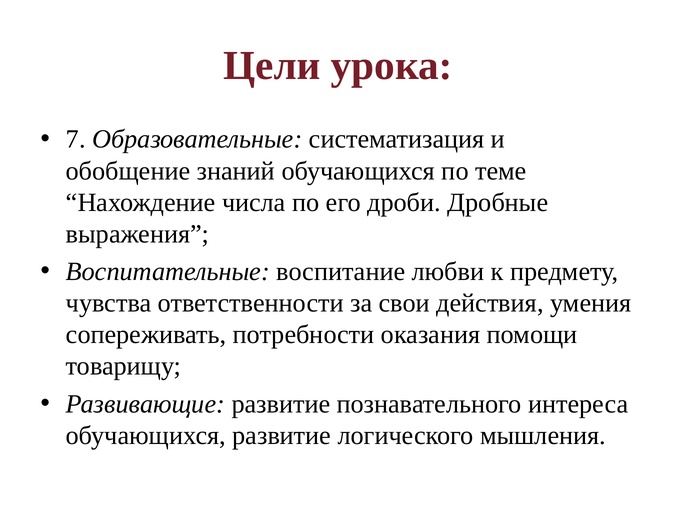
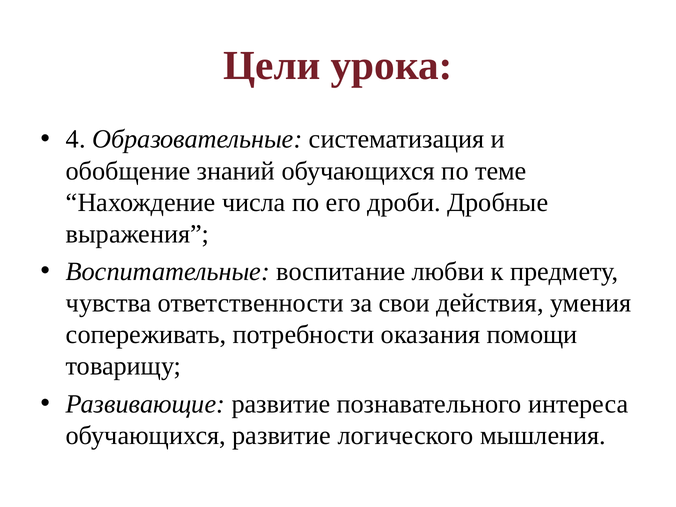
7: 7 -> 4
